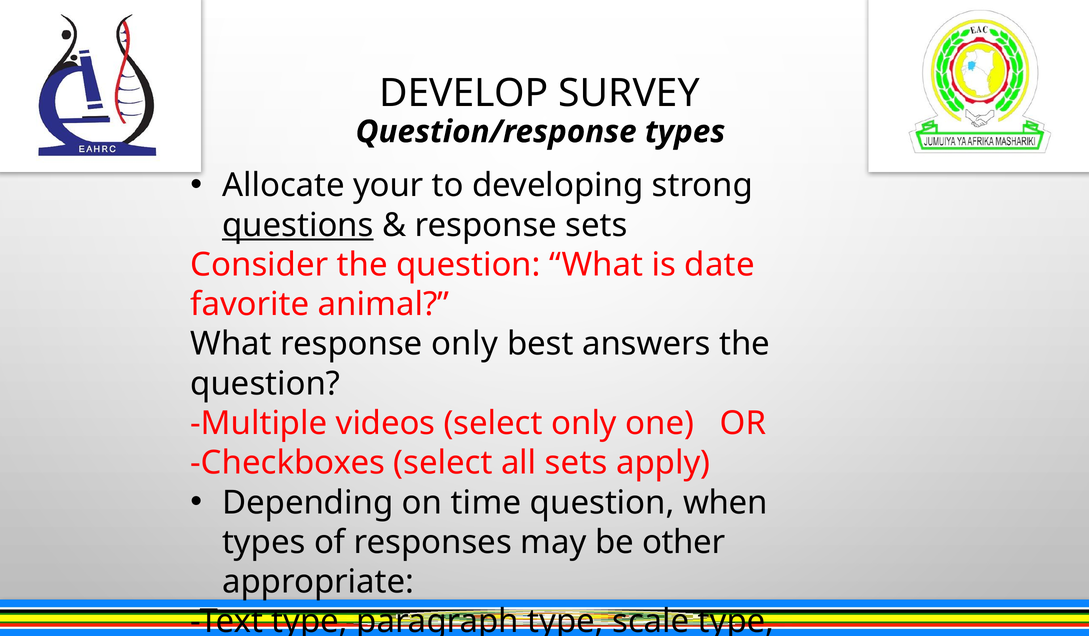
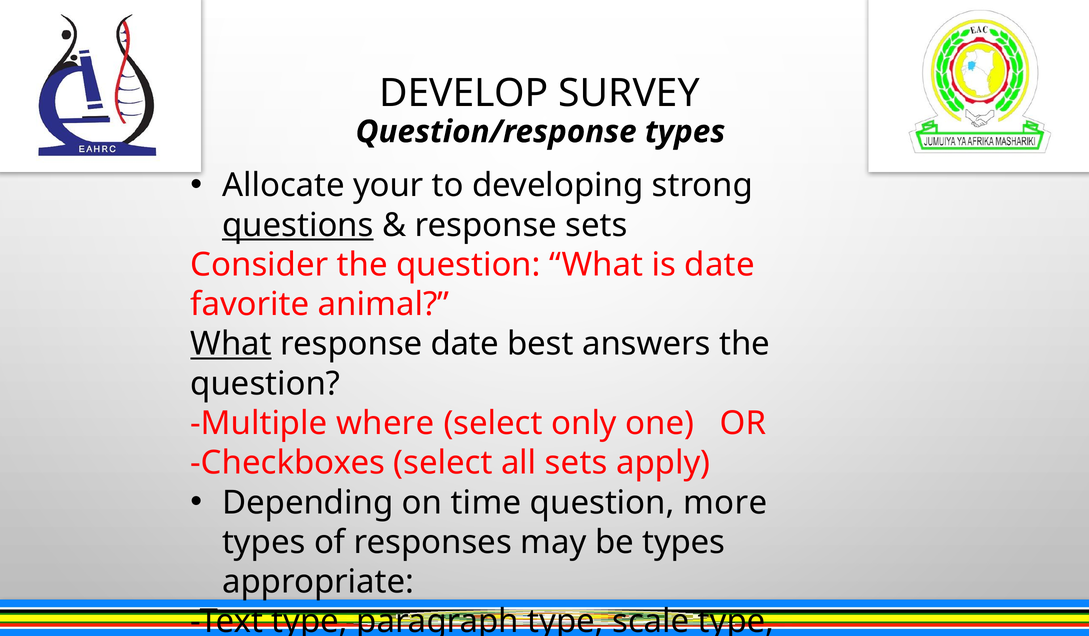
What at (231, 344) underline: none -> present
response only: only -> date
videos: videos -> where
when: when -> more
be other: other -> types
